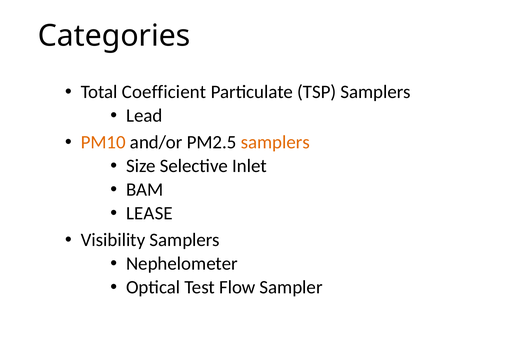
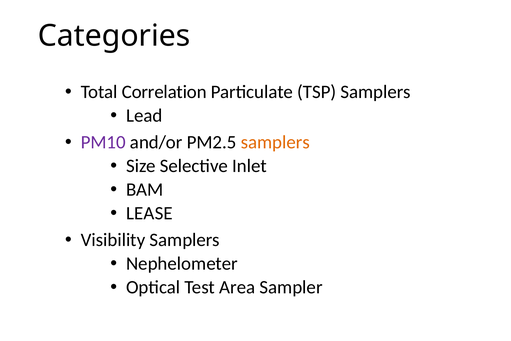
Coefficient: Coefficient -> Correlation
PM10 colour: orange -> purple
Flow: Flow -> Area
